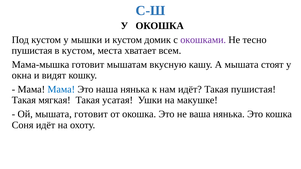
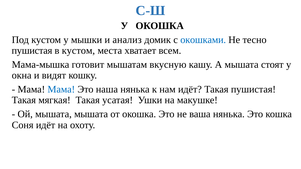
и кустом: кустом -> анализ
окошками colour: purple -> blue
мышата готовит: готовит -> мышата
